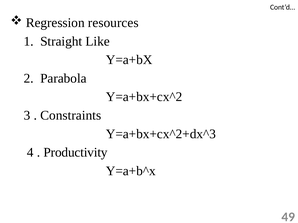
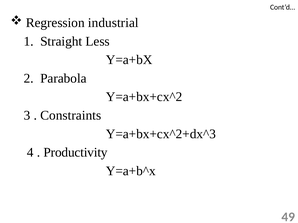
resources: resources -> industrial
Like: Like -> Less
